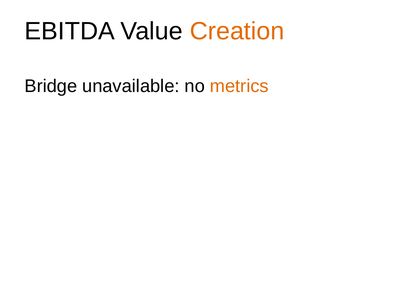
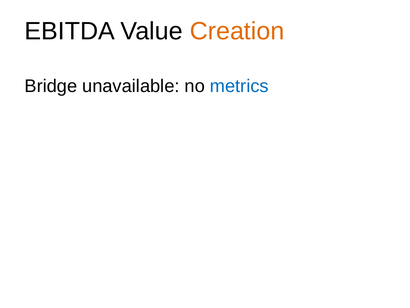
metrics colour: orange -> blue
